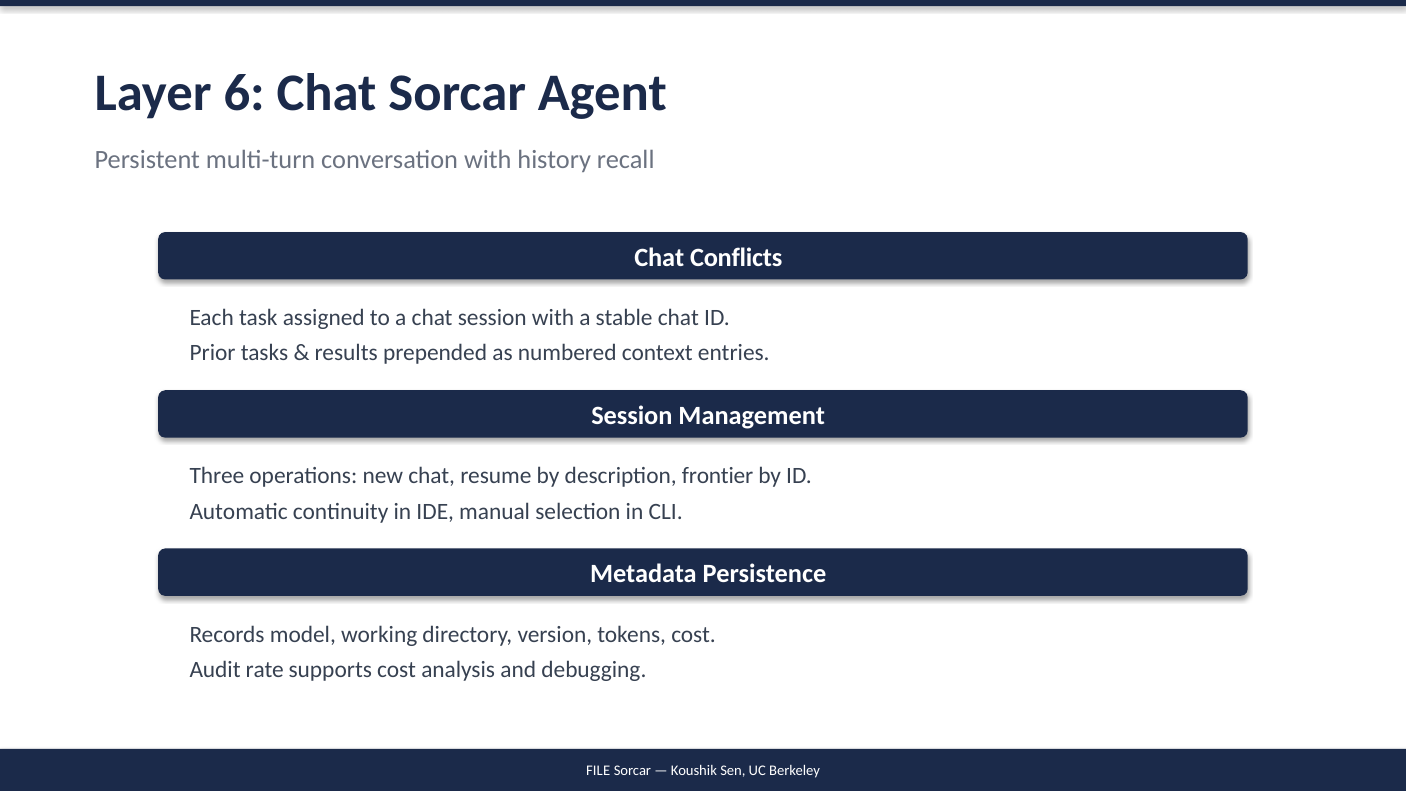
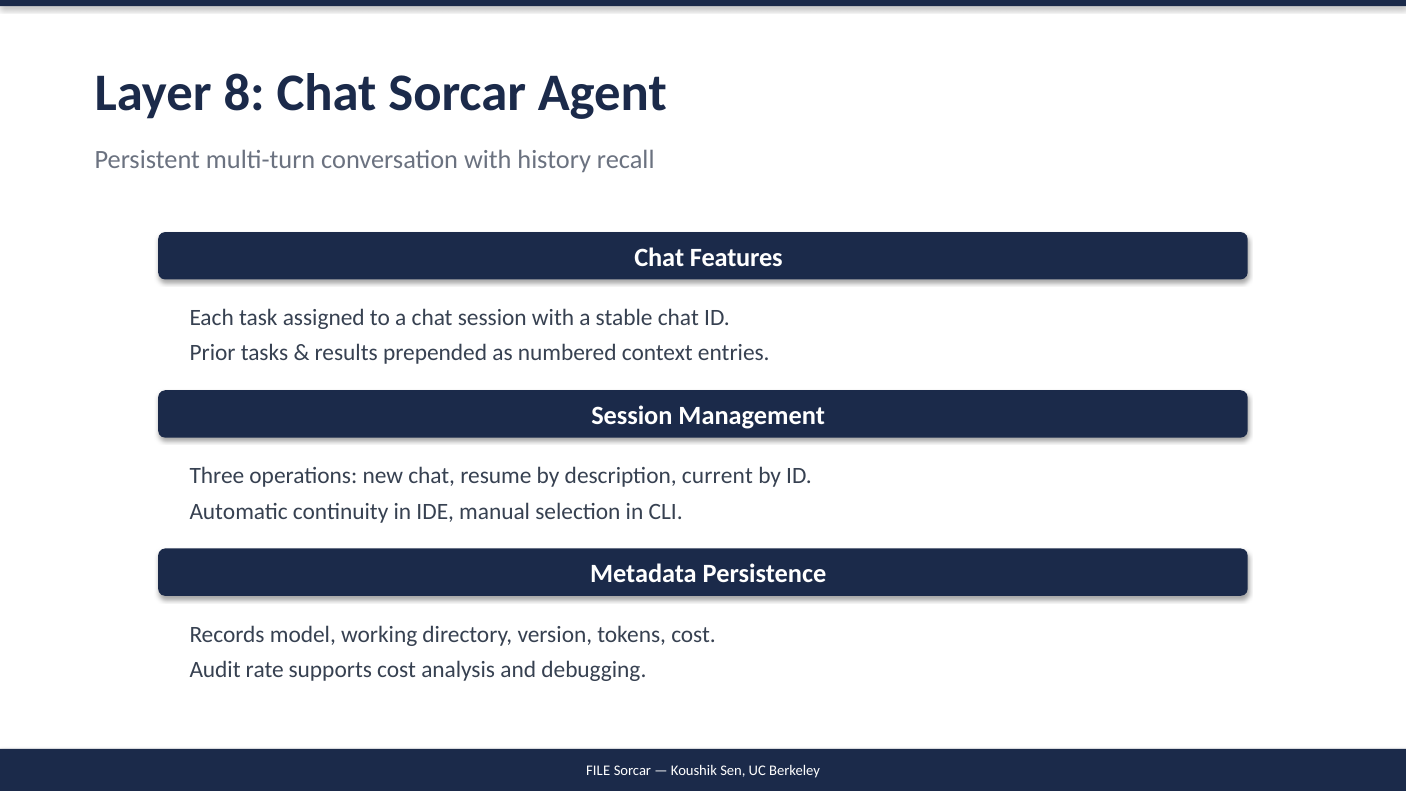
6: 6 -> 8
Conflicts: Conflicts -> Features
frontier: frontier -> current
